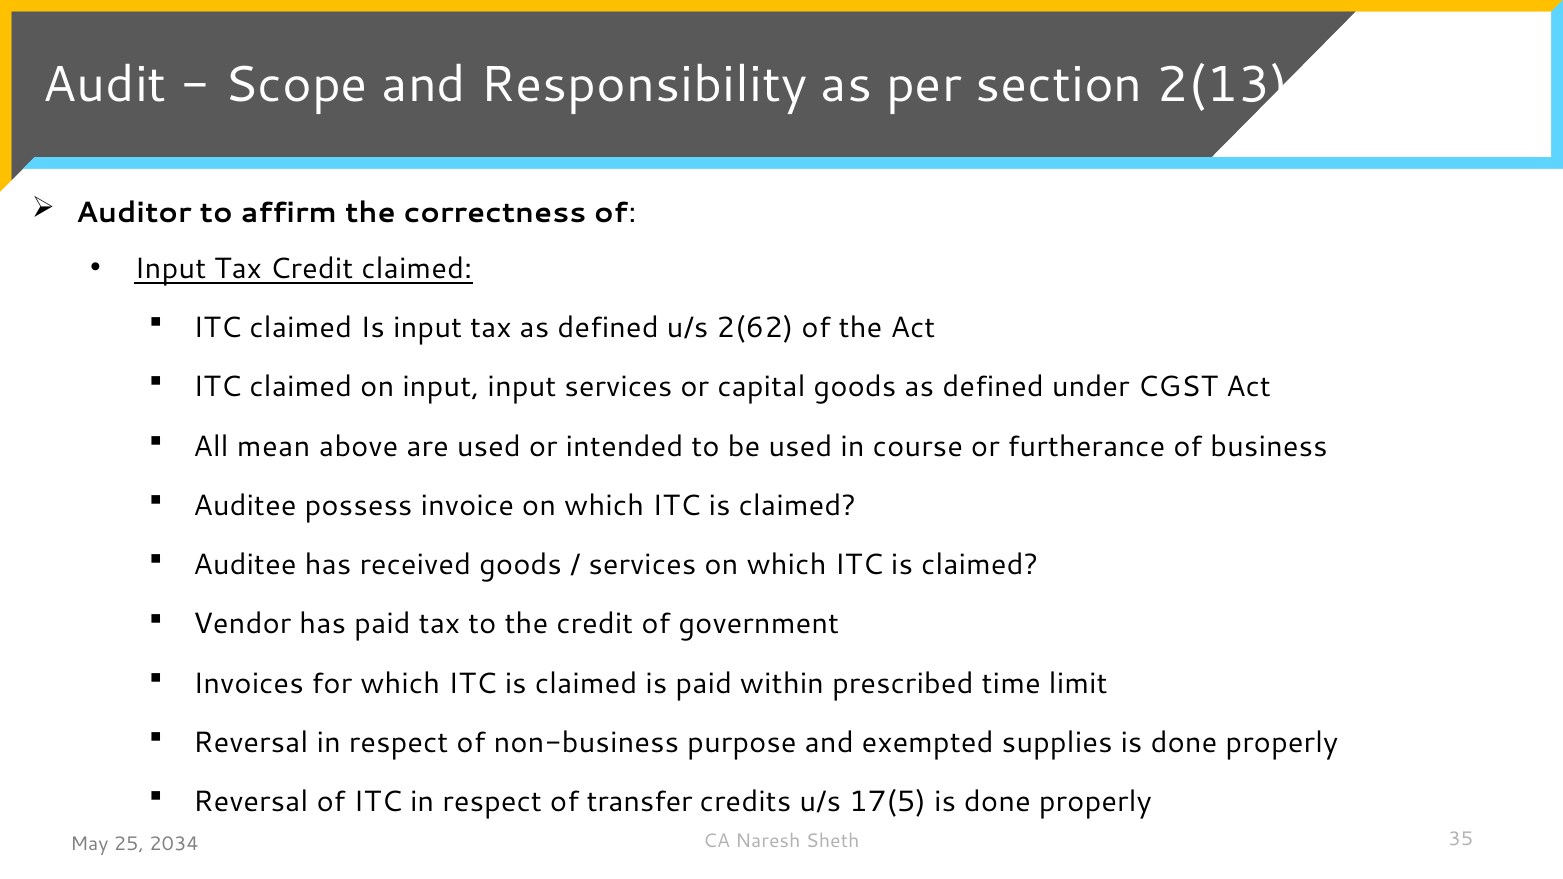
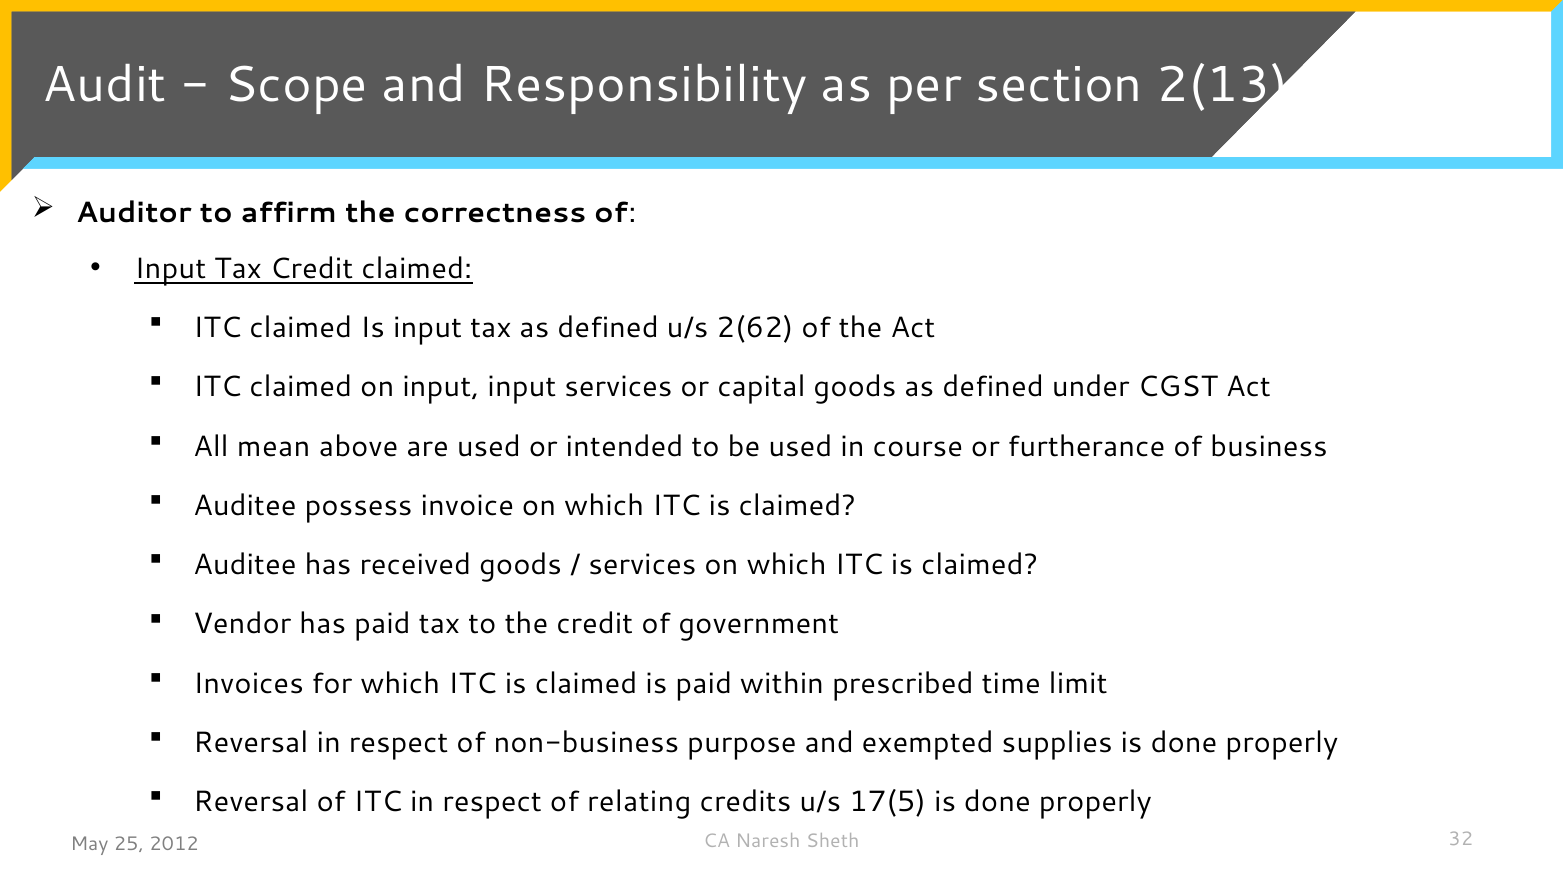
transfer: transfer -> relating
35: 35 -> 32
2034: 2034 -> 2012
